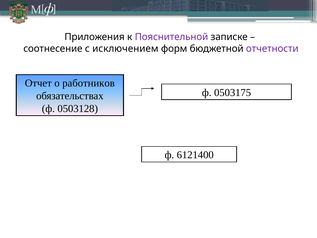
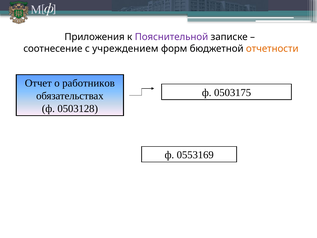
исключением: исключением -> учреждением
отчетности colour: purple -> orange
6121400: 6121400 -> 0553169
